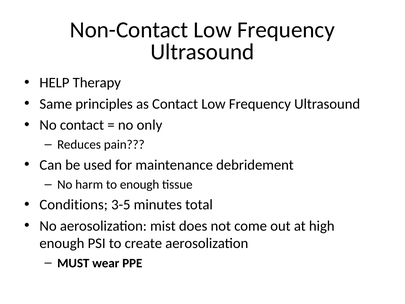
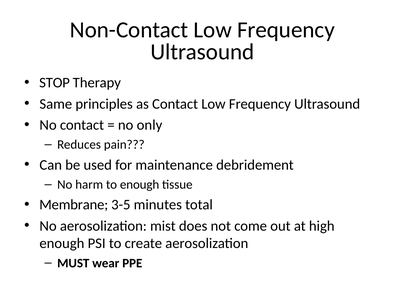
HELP: HELP -> STOP
Conditions: Conditions -> Membrane
